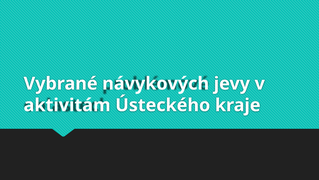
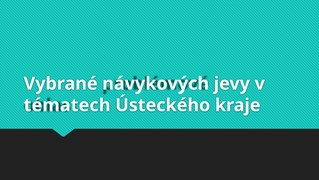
aktivitám: aktivitám -> tématech
